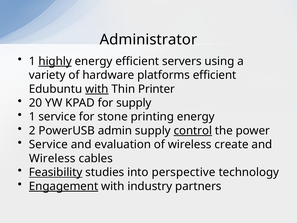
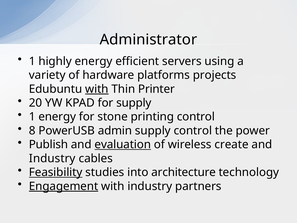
highly underline: present -> none
platforms efficient: efficient -> projects
1 service: service -> energy
printing energy: energy -> control
2: 2 -> 8
control at (193, 131) underline: present -> none
Service at (48, 144): Service -> Publish
evaluation underline: none -> present
Wireless at (52, 158): Wireless -> Industry
perspective: perspective -> architecture
